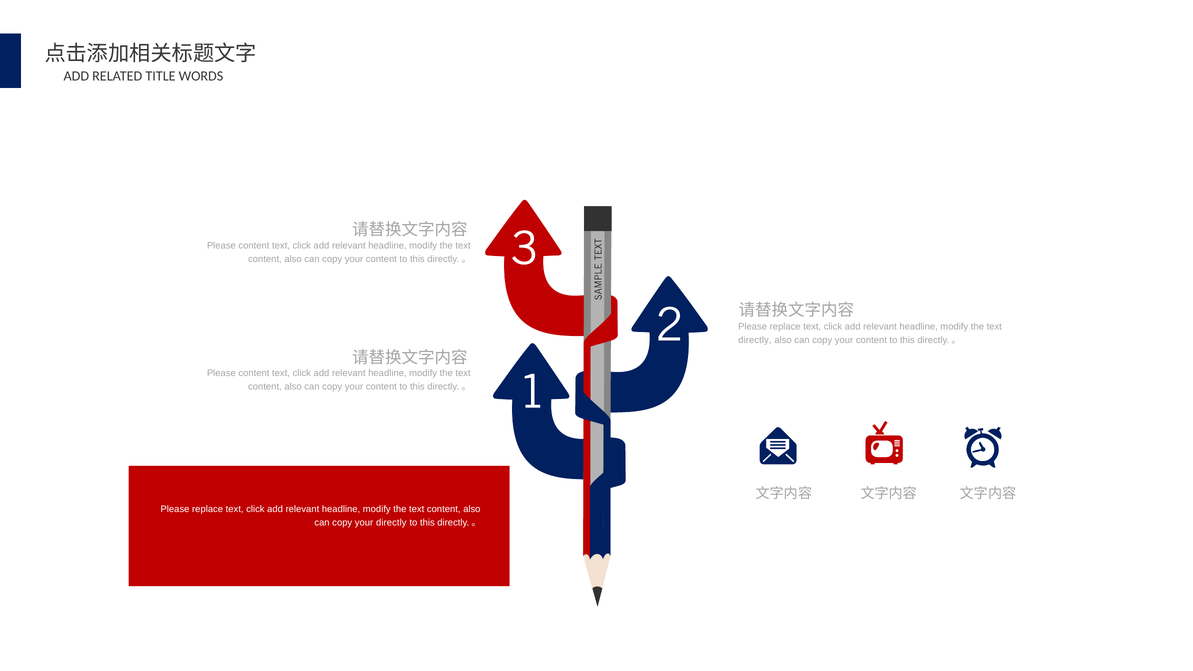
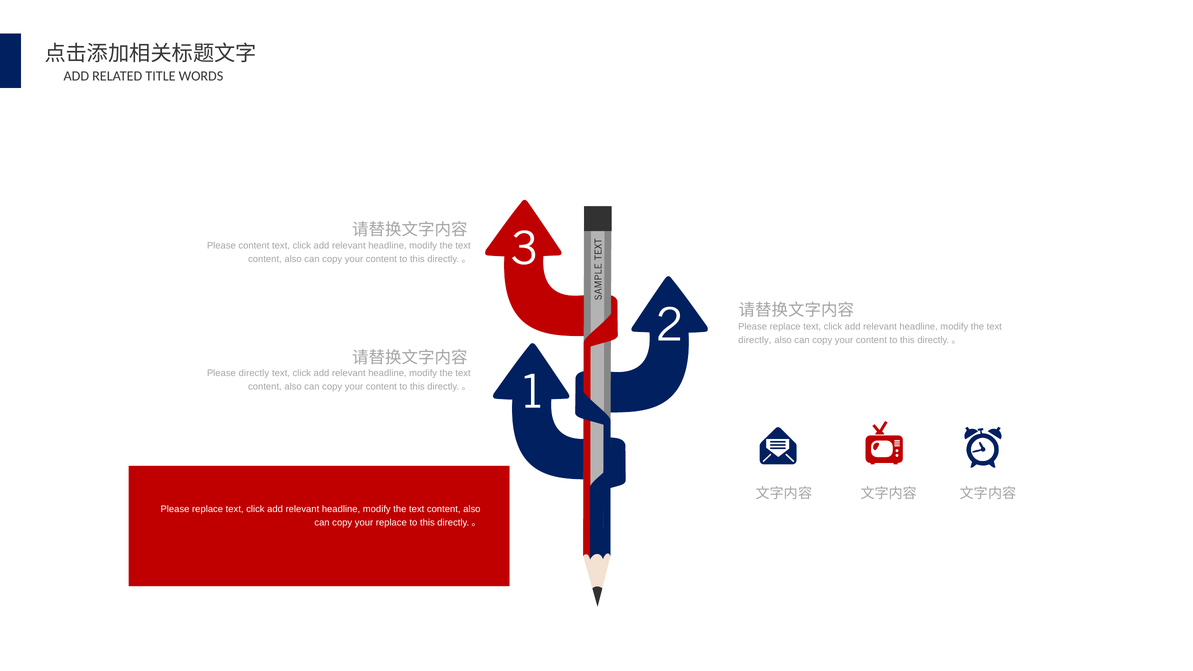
content at (254, 373): content -> directly
your directly: directly -> replace
